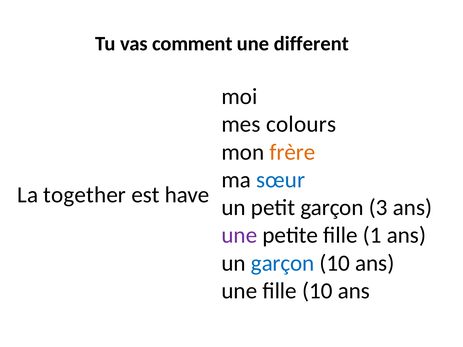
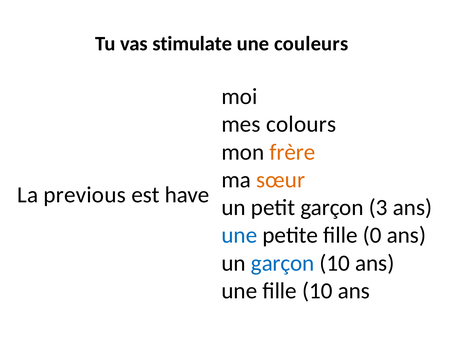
comment: comment -> stimulate
different: different -> couleurs
sœur colour: blue -> orange
together: together -> previous
une at (239, 235) colour: purple -> blue
1: 1 -> 0
